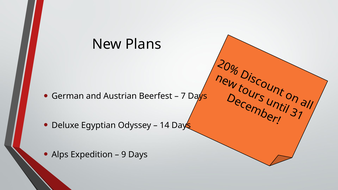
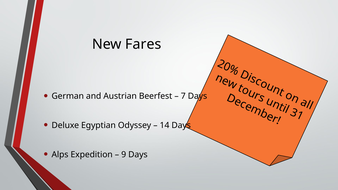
Plans: Plans -> Fares
